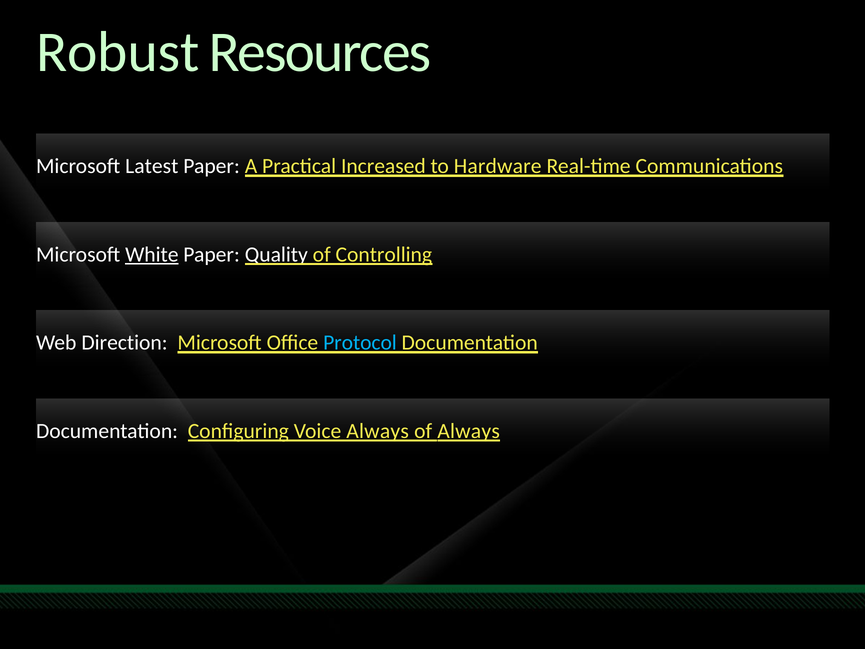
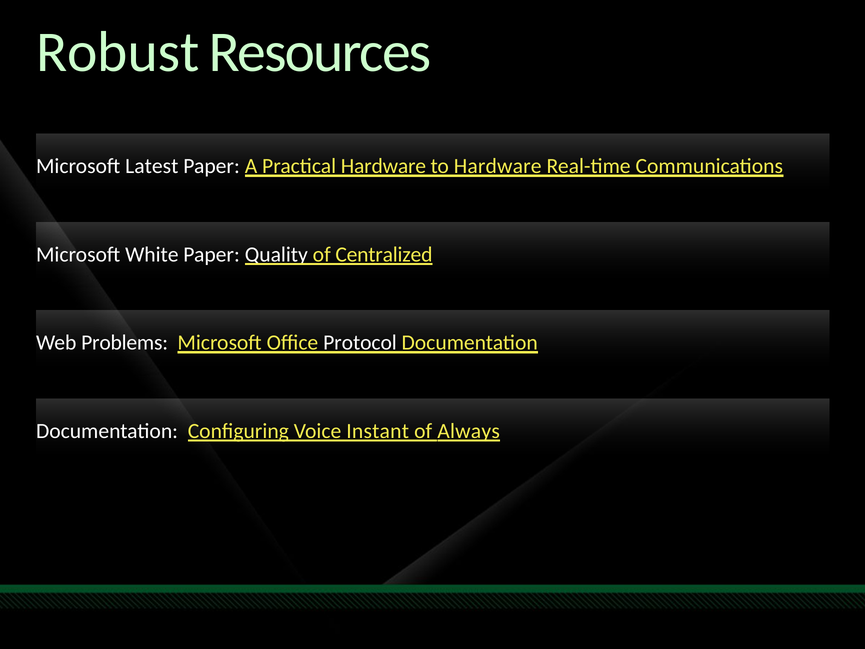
Practical Increased: Increased -> Hardware
White underline: present -> none
Controlling: Controlling -> Centralized
Direction: Direction -> Problems
Protocol colour: light blue -> white
Voice Always: Always -> Instant
